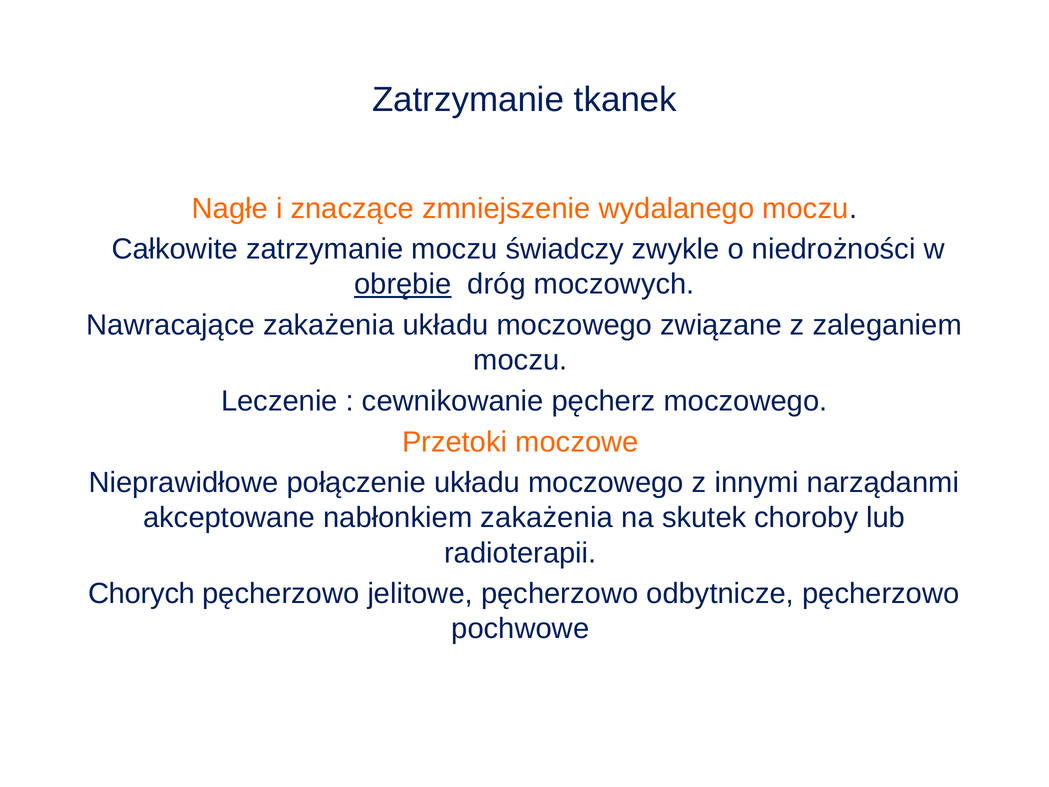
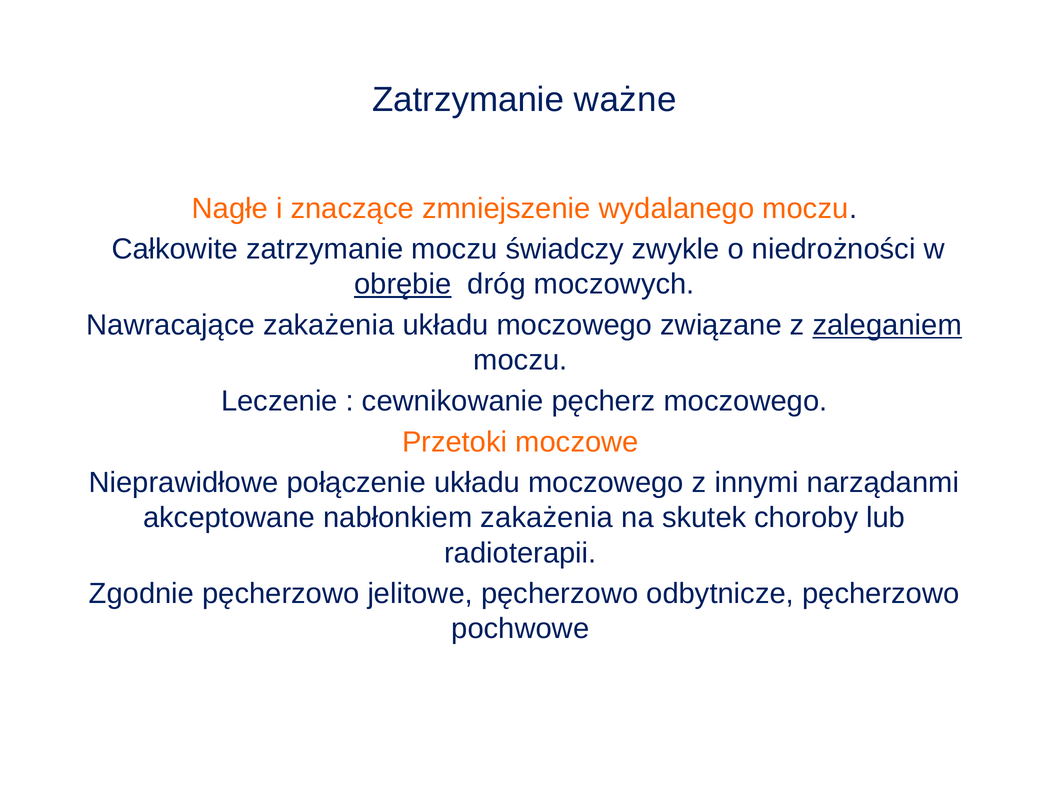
tkanek: tkanek -> ważne
zaleganiem underline: none -> present
Chorych: Chorych -> Zgodnie
